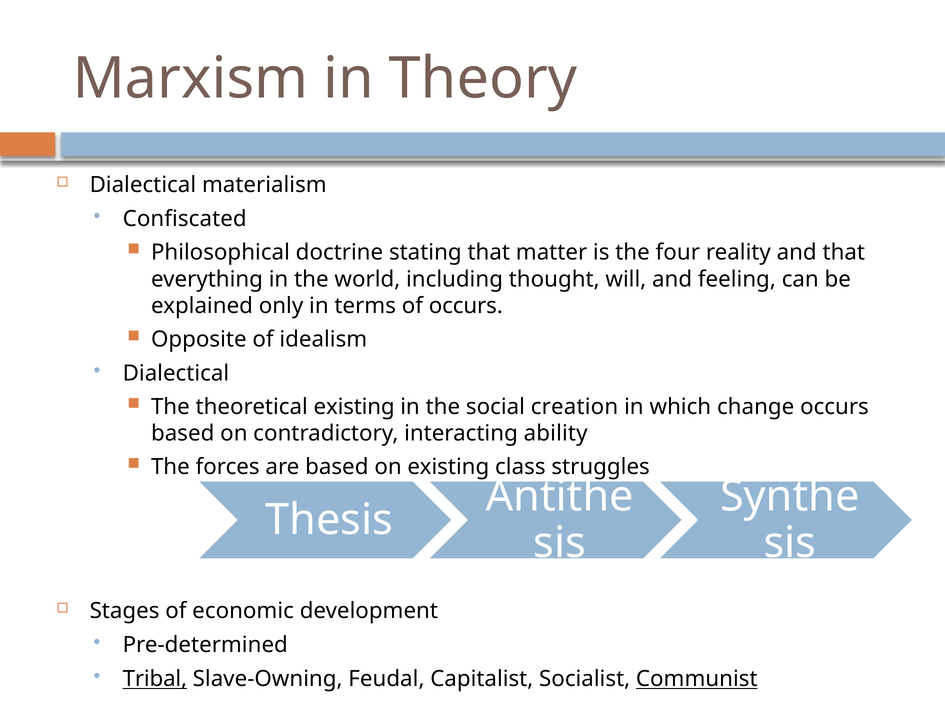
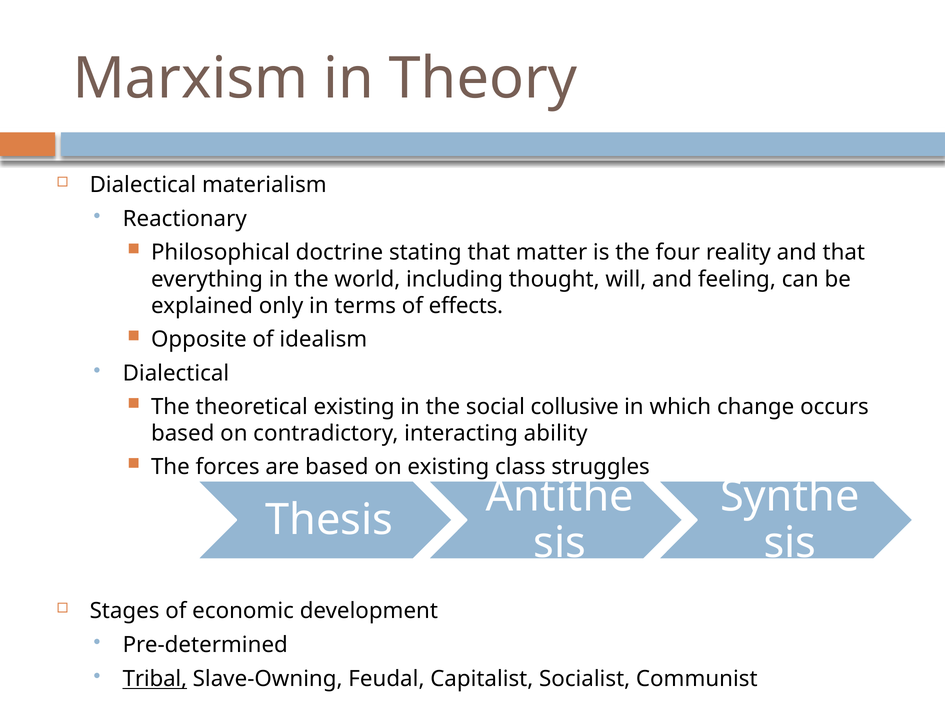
Confiscated: Confiscated -> Reactionary
of occurs: occurs -> effects
creation: creation -> collusive
Communist underline: present -> none
